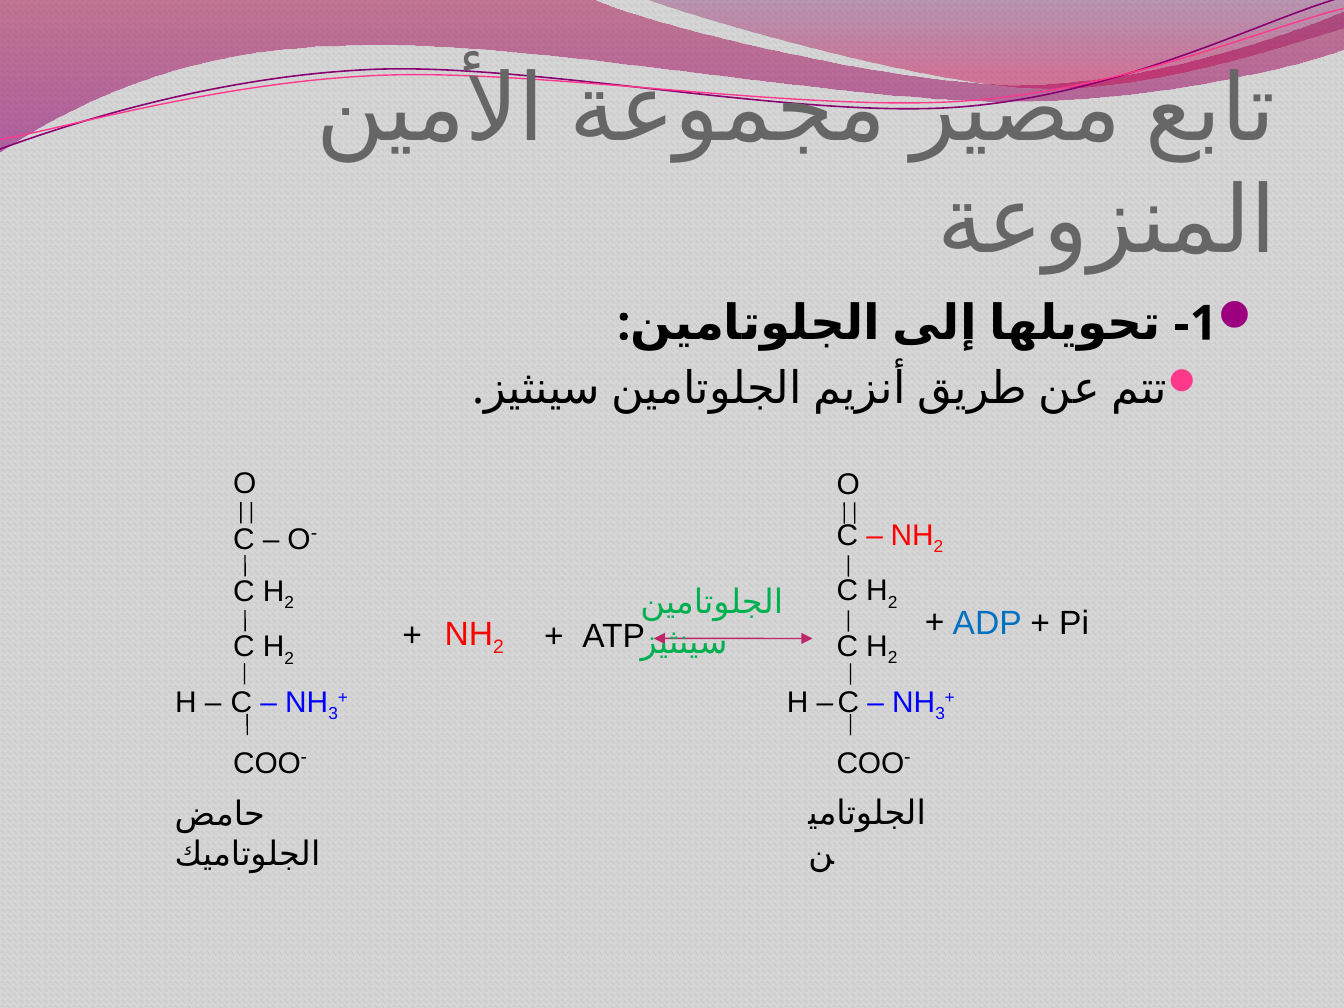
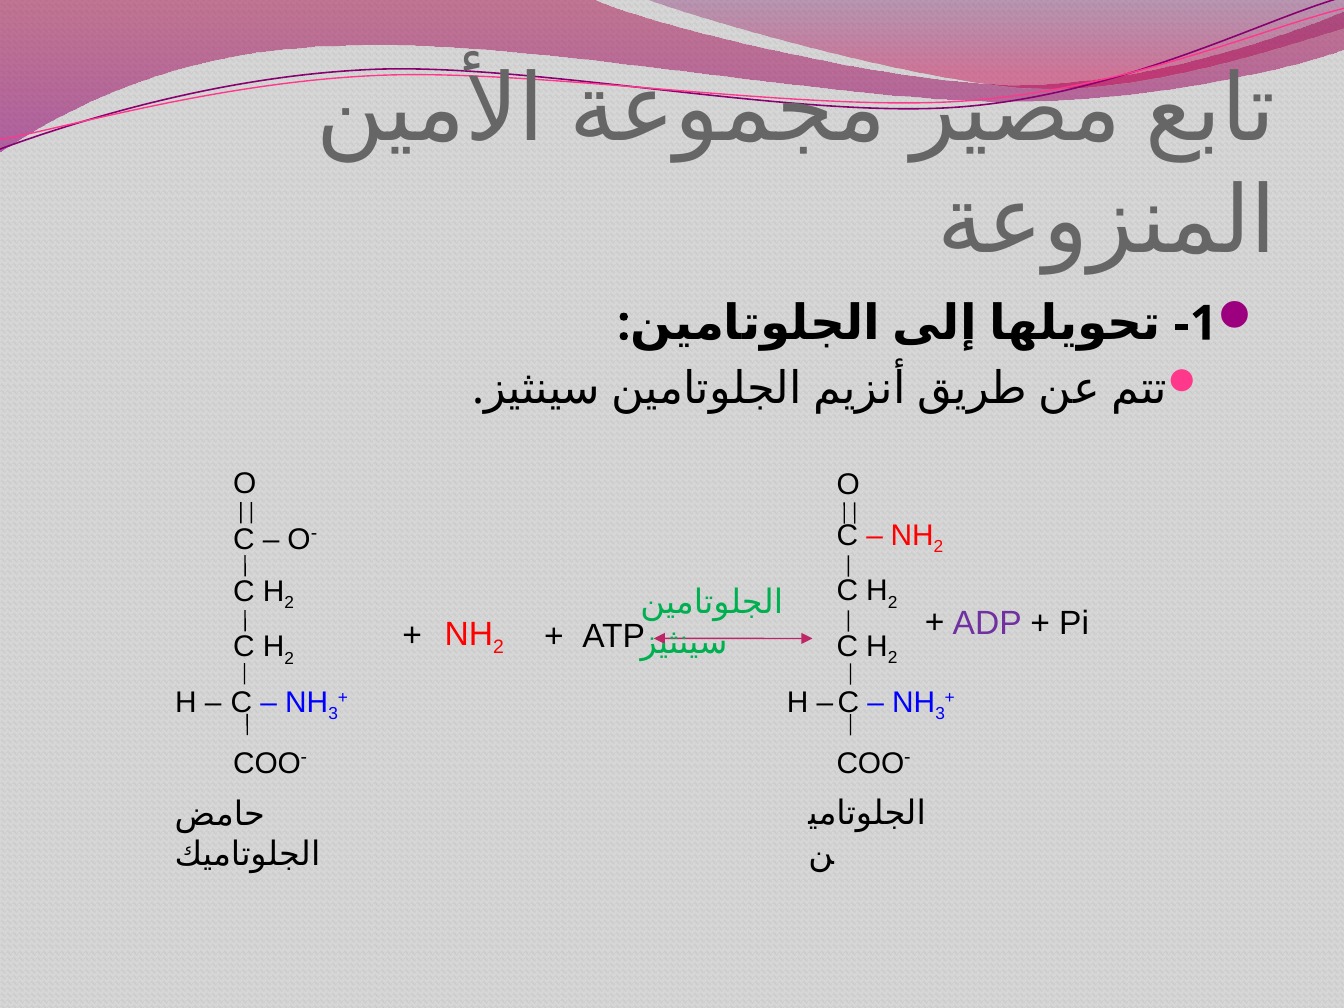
ADP colour: blue -> purple
